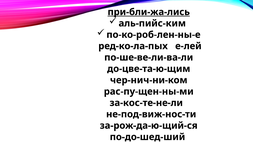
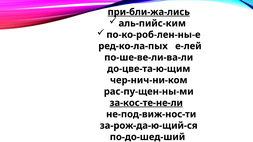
за-кос-те-не-ли underline: none -> present
